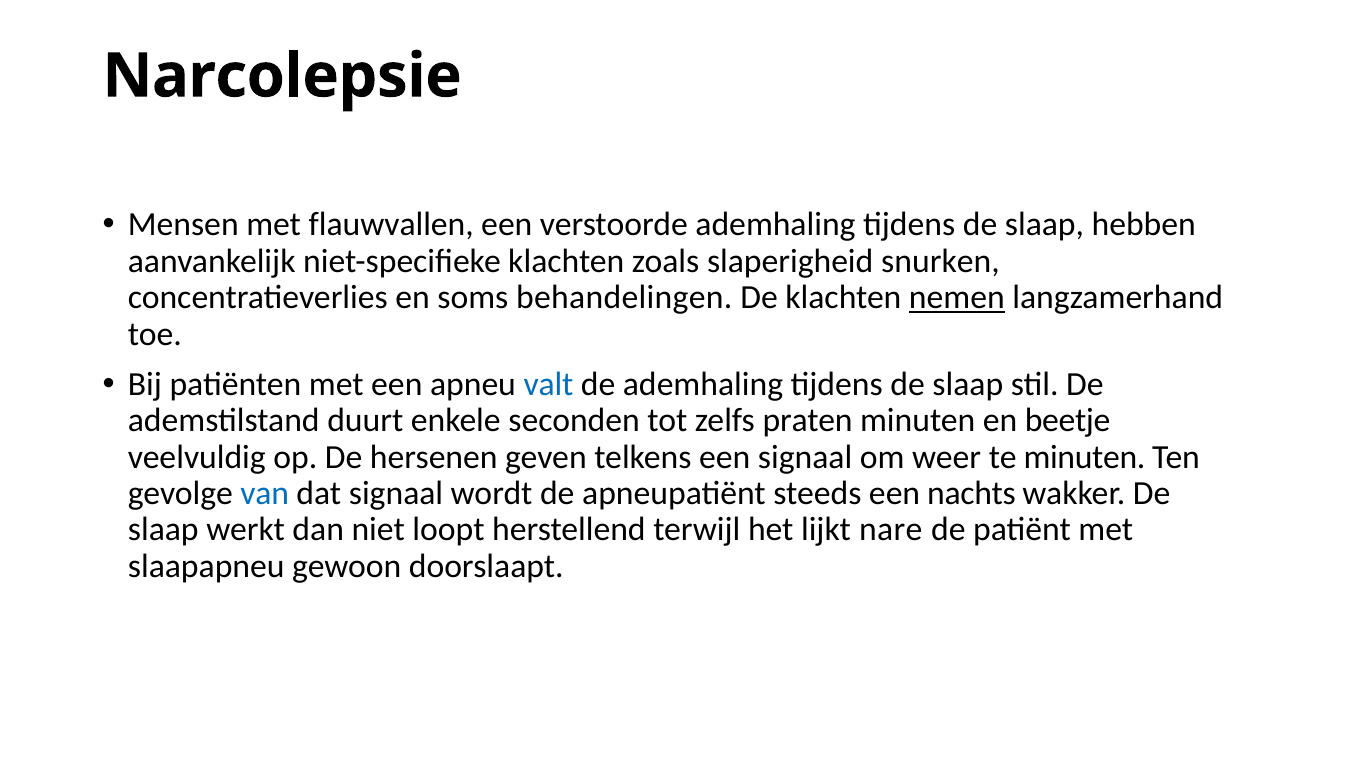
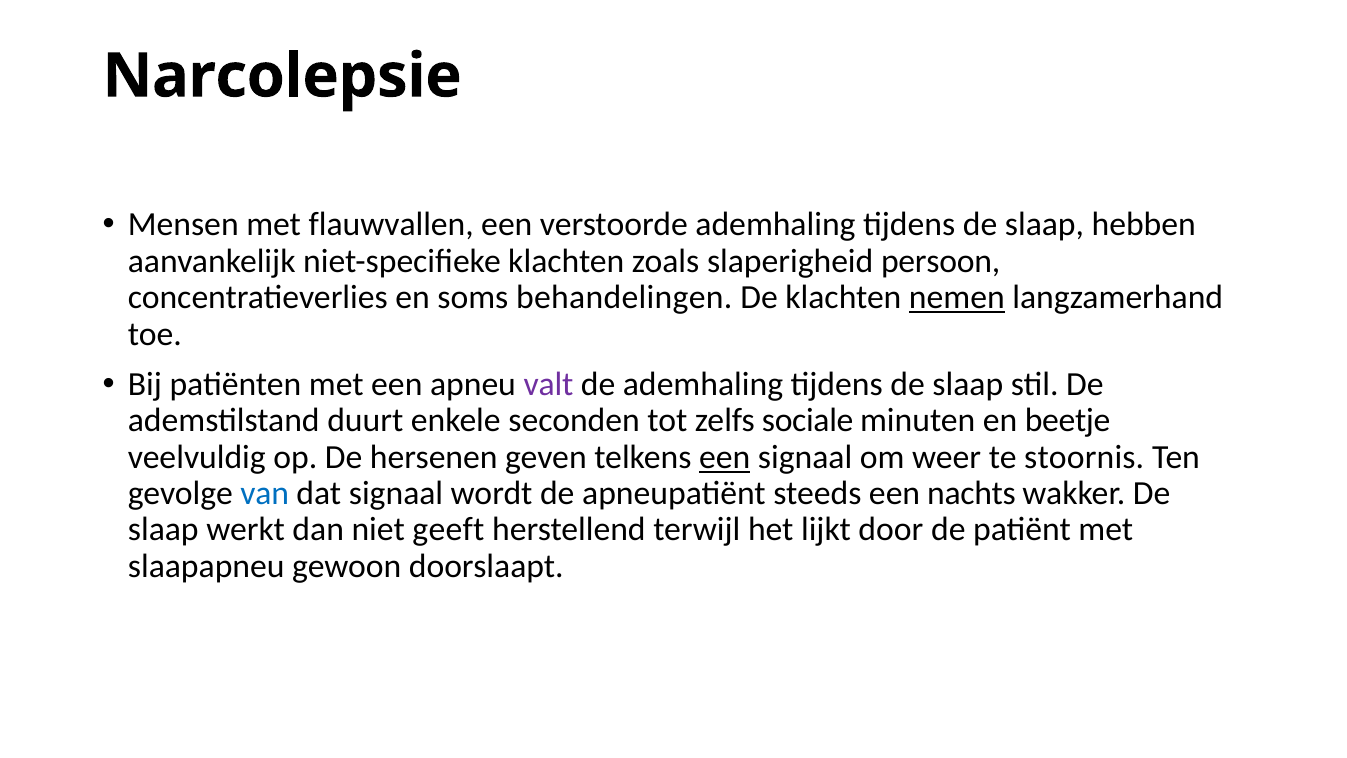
snurken: snurken -> persoon
valt colour: blue -> purple
praten: praten -> sociale
een at (725, 457) underline: none -> present
te minuten: minuten -> stoornis
loopt: loopt -> geeft
nare: nare -> door
